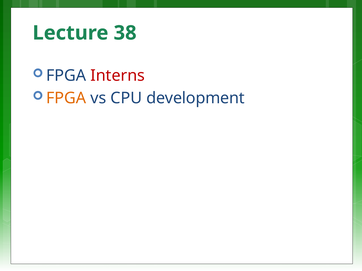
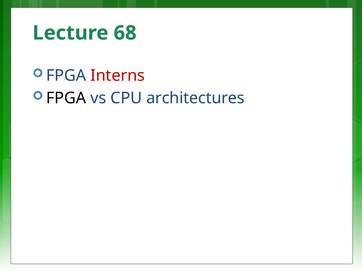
38: 38 -> 68
FPGA at (66, 98) colour: orange -> black
development: development -> architectures
